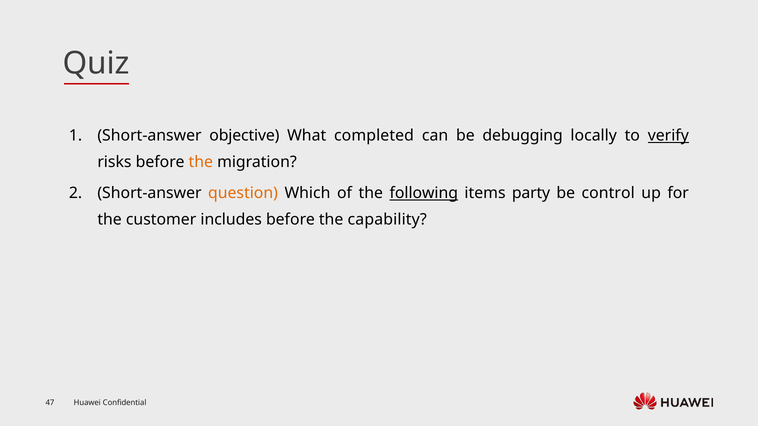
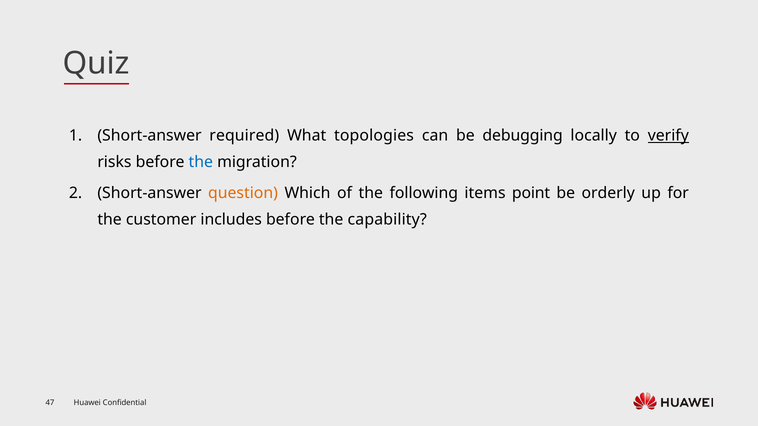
objective: objective -> required
completed: completed -> topologies
the at (201, 162) colour: orange -> blue
following underline: present -> none
party: party -> point
control: control -> orderly
